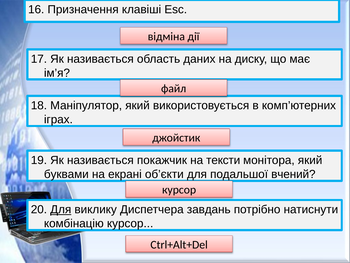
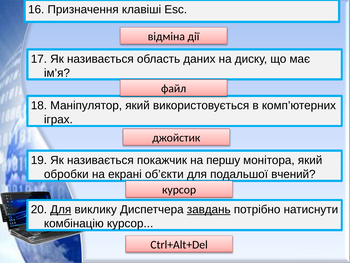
тексти: тексти -> першу
буквами: буквами -> обробки
завдань underline: none -> present
